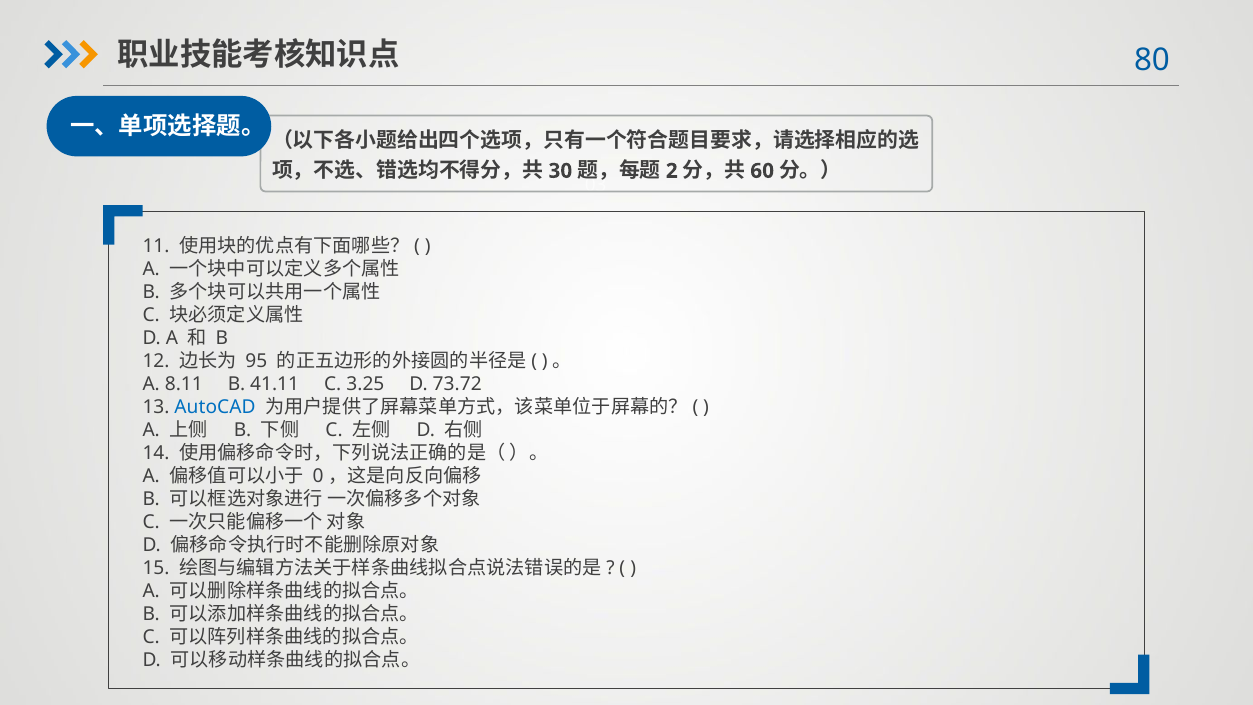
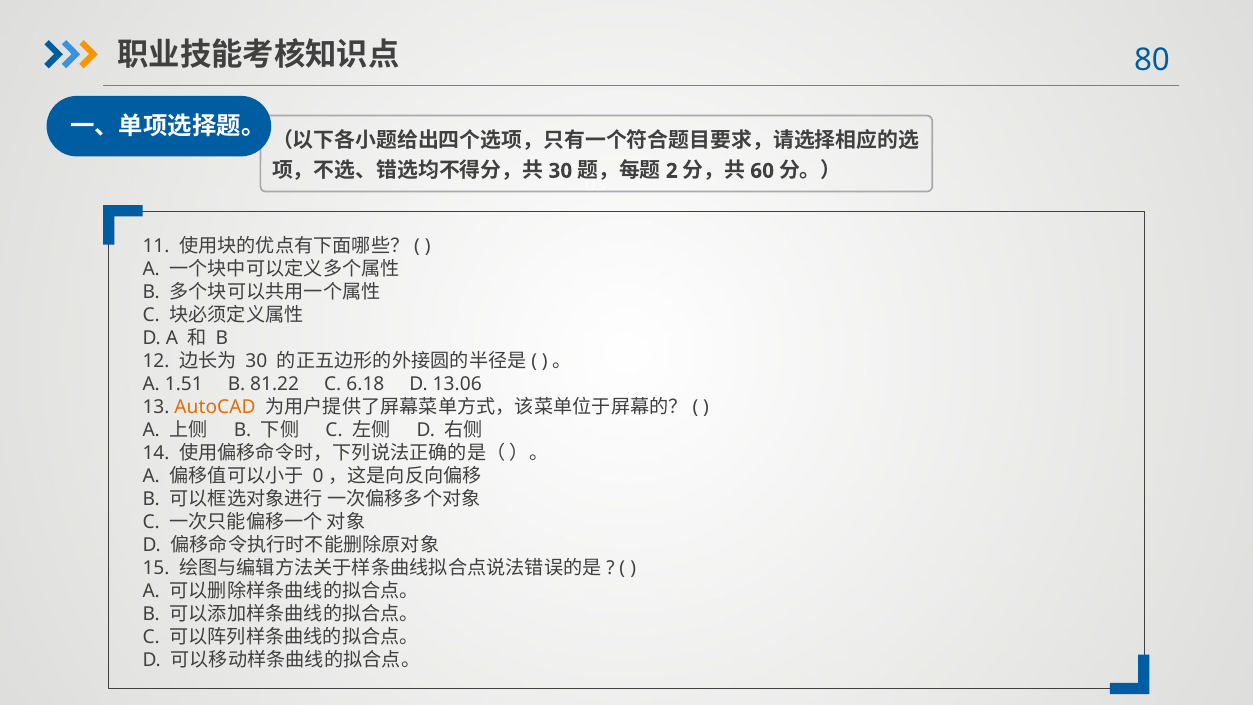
95 at (256, 361): 95 -> 30
8.11: 8.11 -> 1.51
41.11: 41.11 -> 81.22
3.25: 3.25 -> 6.18
73.72: 73.72 -> 13.06
AutoCAD colour: blue -> orange
